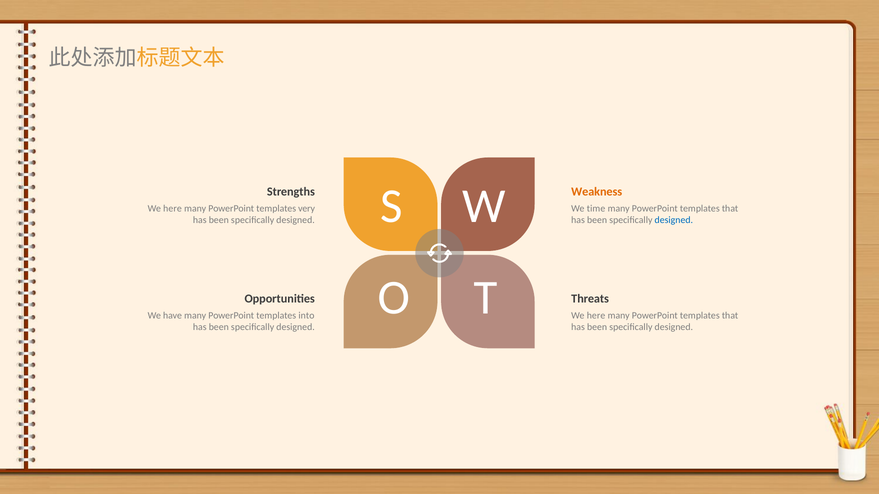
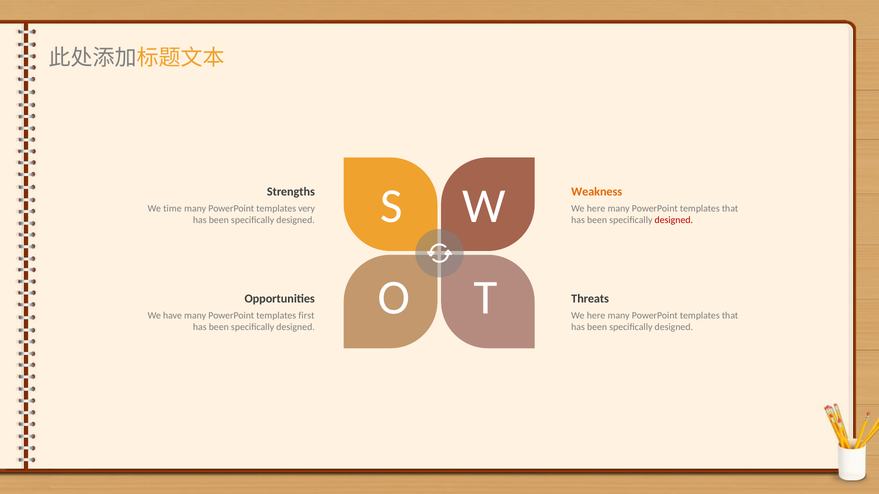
here at (172, 209): here -> time
time at (596, 209): time -> here
designed at (674, 220) colour: blue -> red
into: into -> first
